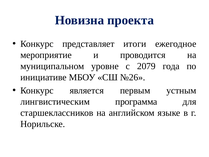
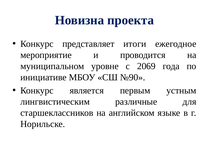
2079: 2079 -> 2069
№26: №26 -> №90
программа: программа -> различные
